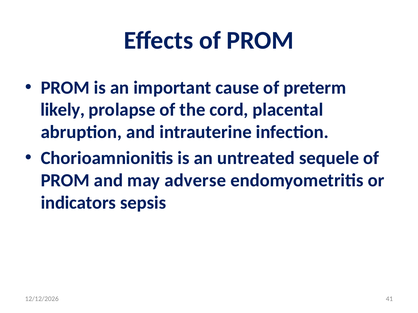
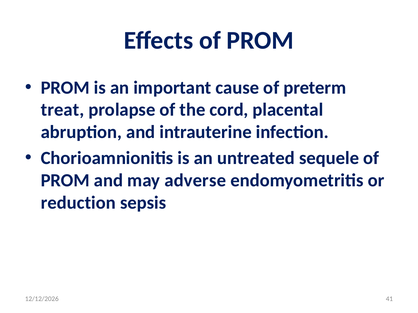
likely: likely -> treat
indicators: indicators -> reduction
